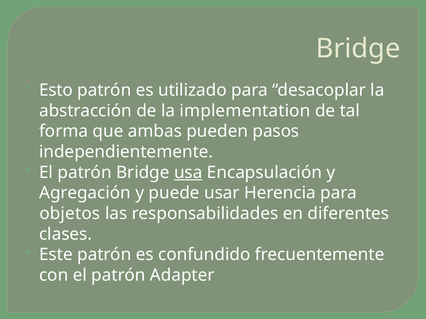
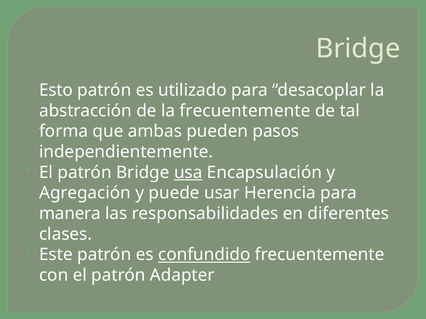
la implementation: implementation -> frecuentemente
objetos: objetos -> manera
confundido underline: none -> present
